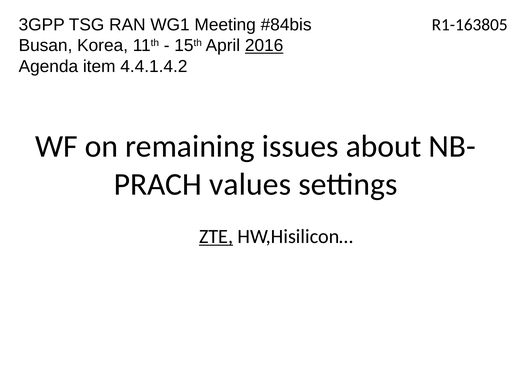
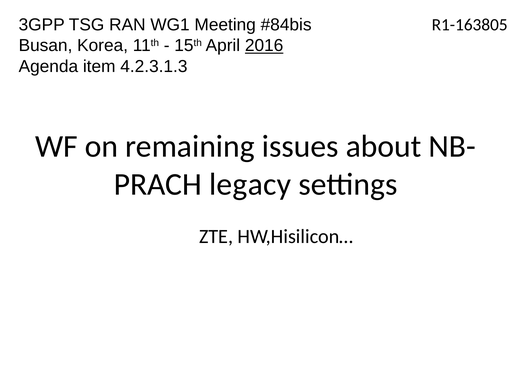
4.4.1.4.2: 4.4.1.4.2 -> 4.2.3.1.3
values: values -> legacy
ZTE underline: present -> none
